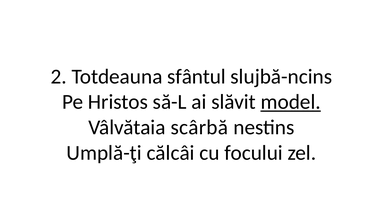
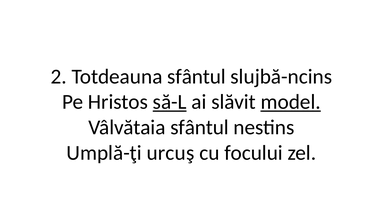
să-L underline: none -> present
Vâlvătaia scârbă: scârbă -> sfântul
călcâi: călcâi -> urcuş
